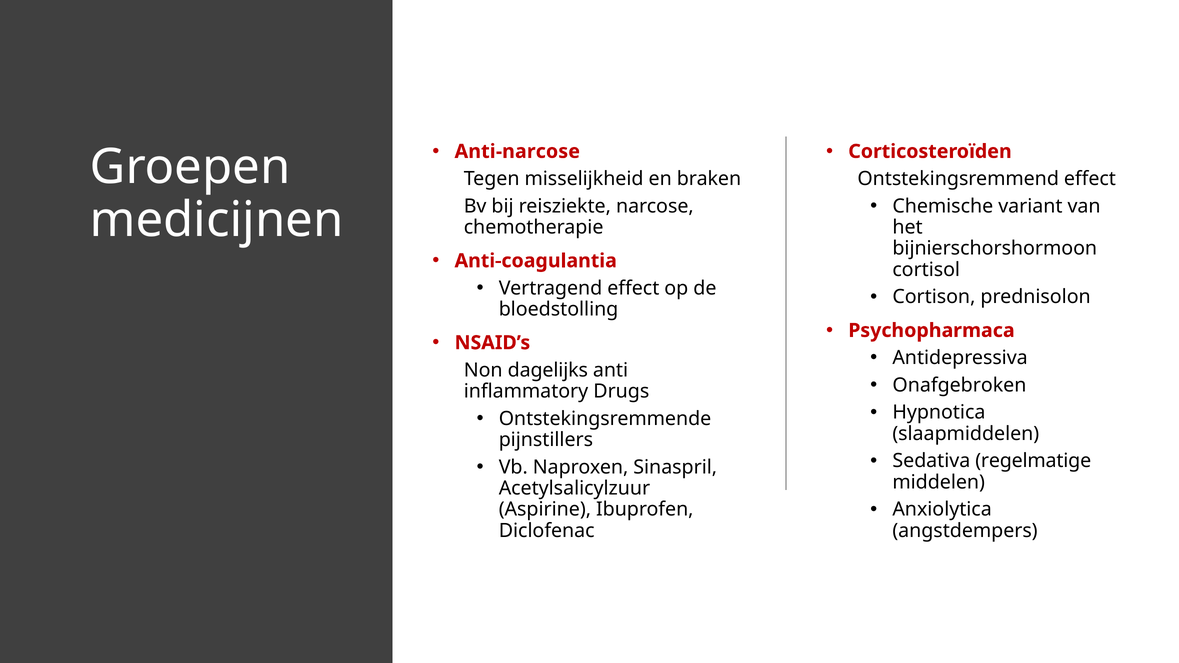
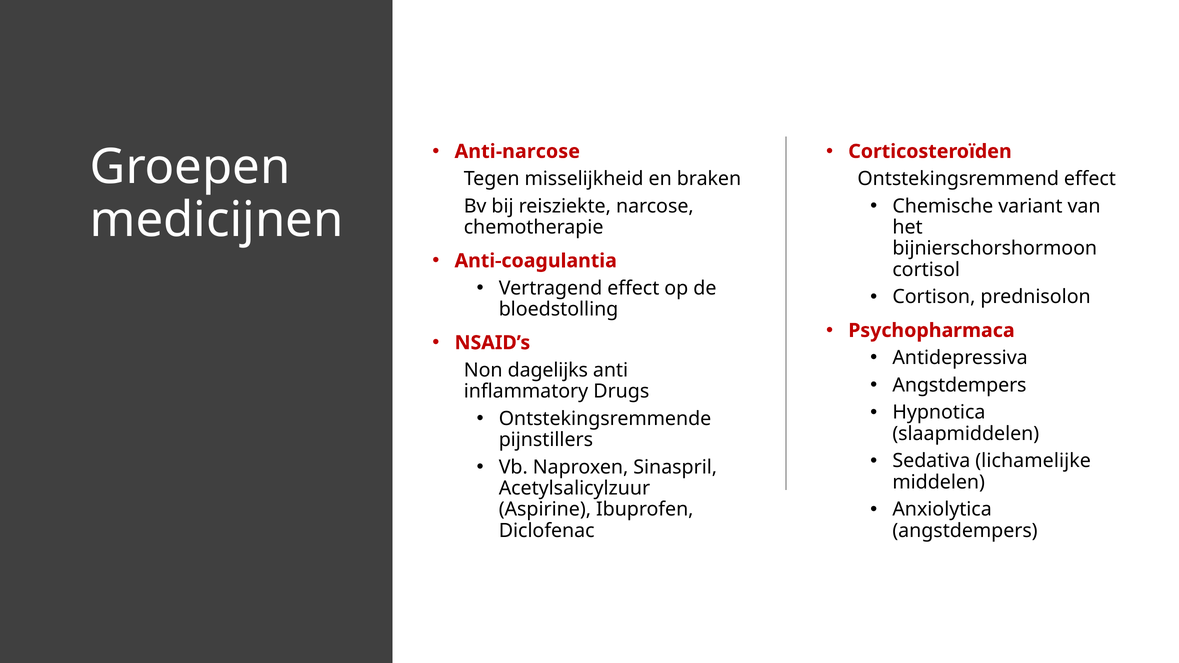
Onafgebroken at (959, 385): Onafgebroken -> Angstdempers
regelmatige: regelmatige -> lichamelijke
